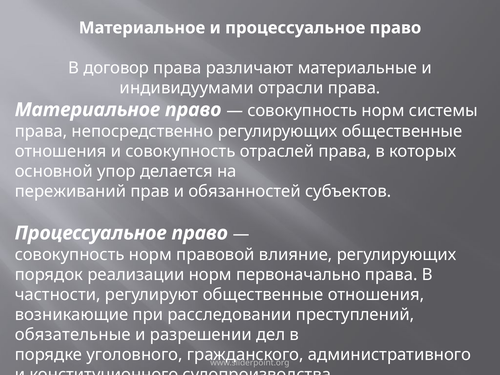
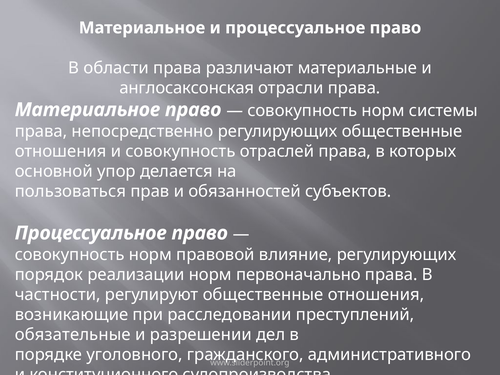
договор: договор -> области
индивидуумами: индивидуумами -> англосаксонская
переживаний: переживаний -> пользоваться
